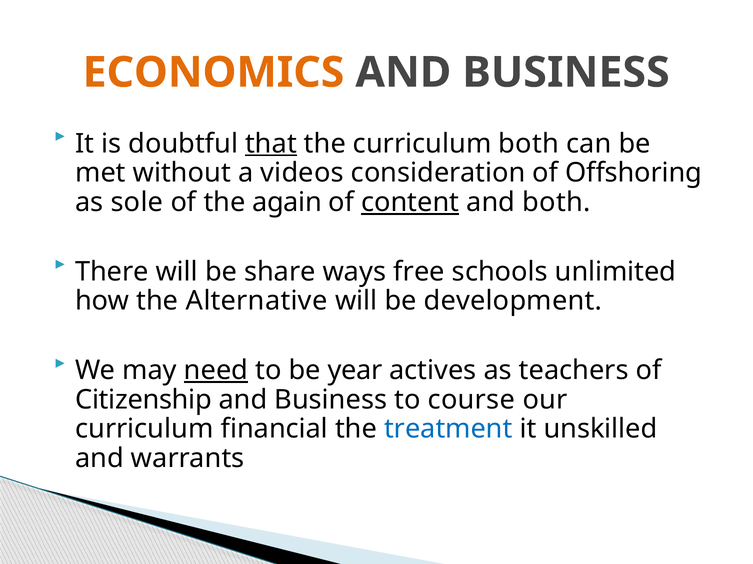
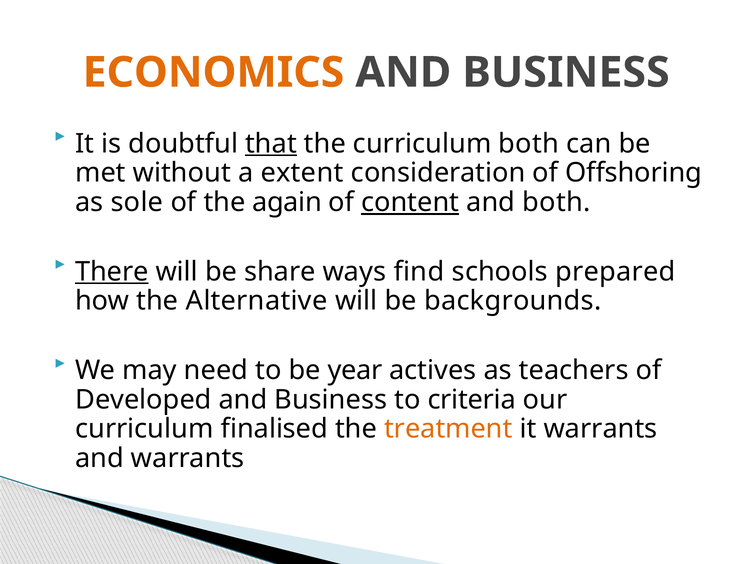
videos: videos -> extent
There underline: none -> present
free: free -> find
unlimited: unlimited -> prepared
development: development -> backgrounds
need underline: present -> none
Citizenship: Citizenship -> Developed
course: course -> criteria
financial: financial -> finalised
treatment colour: blue -> orange
it unskilled: unskilled -> warrants
